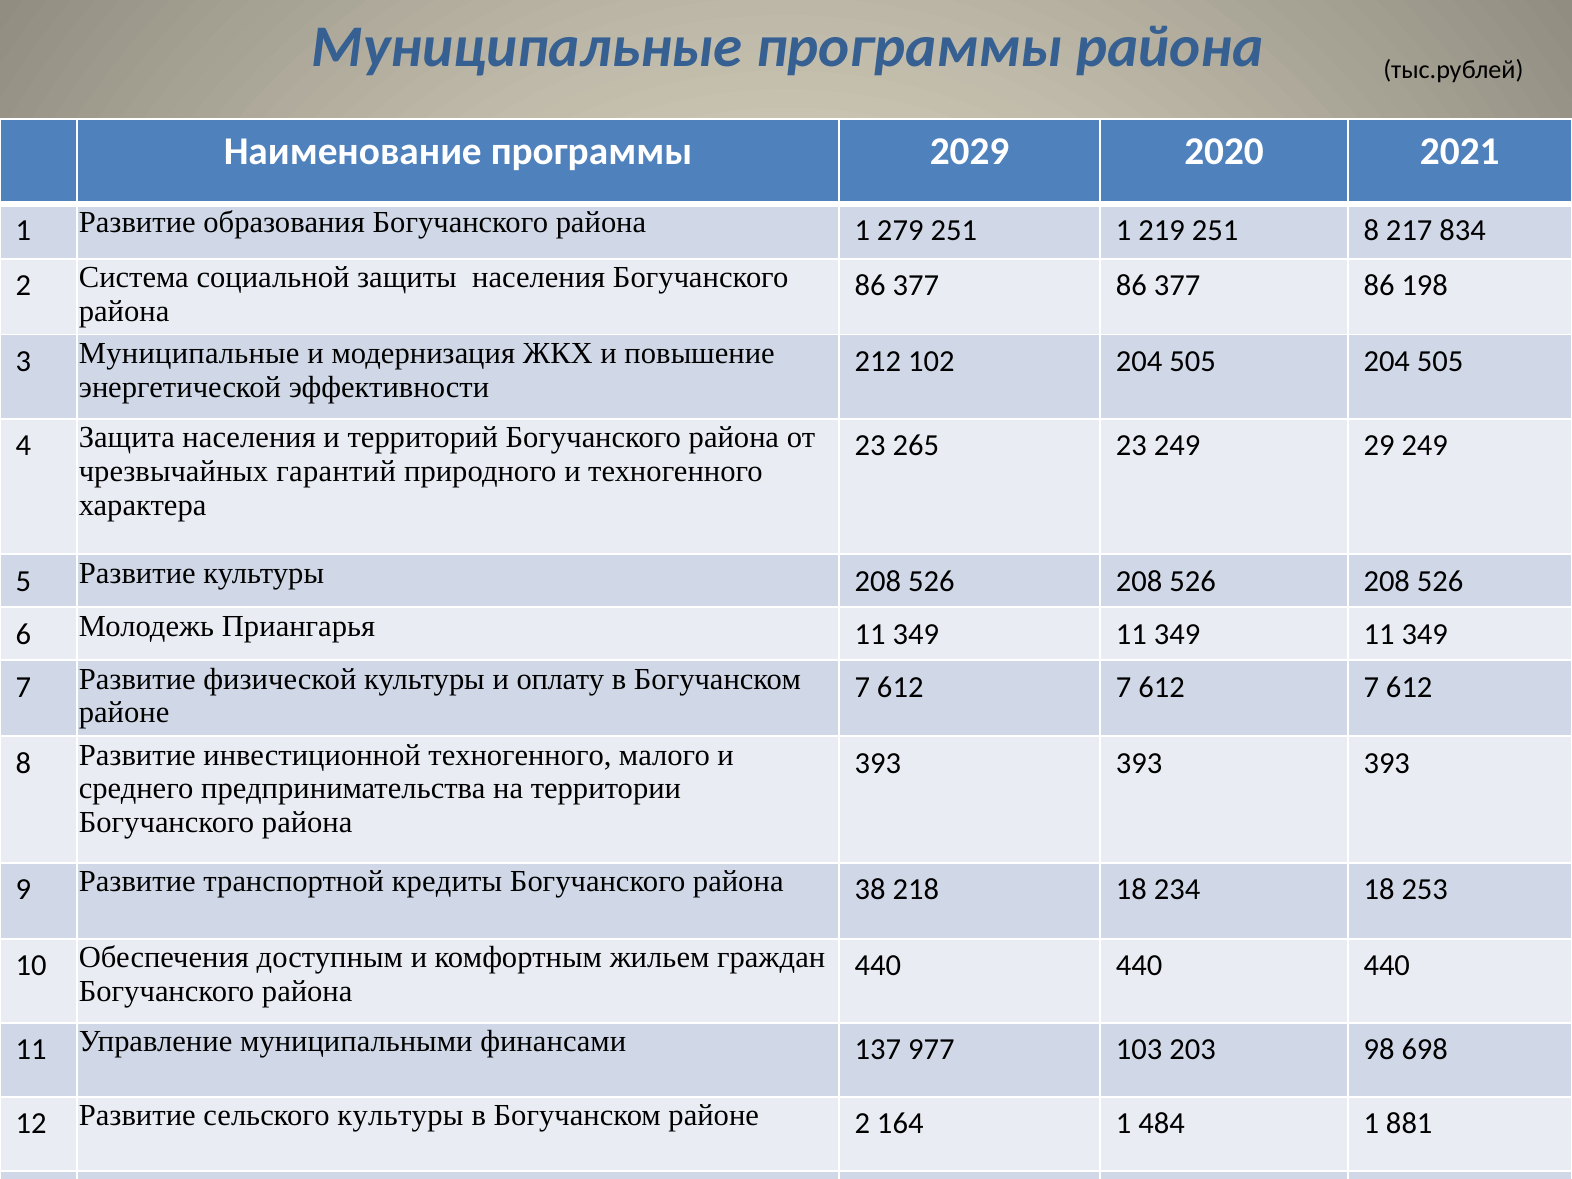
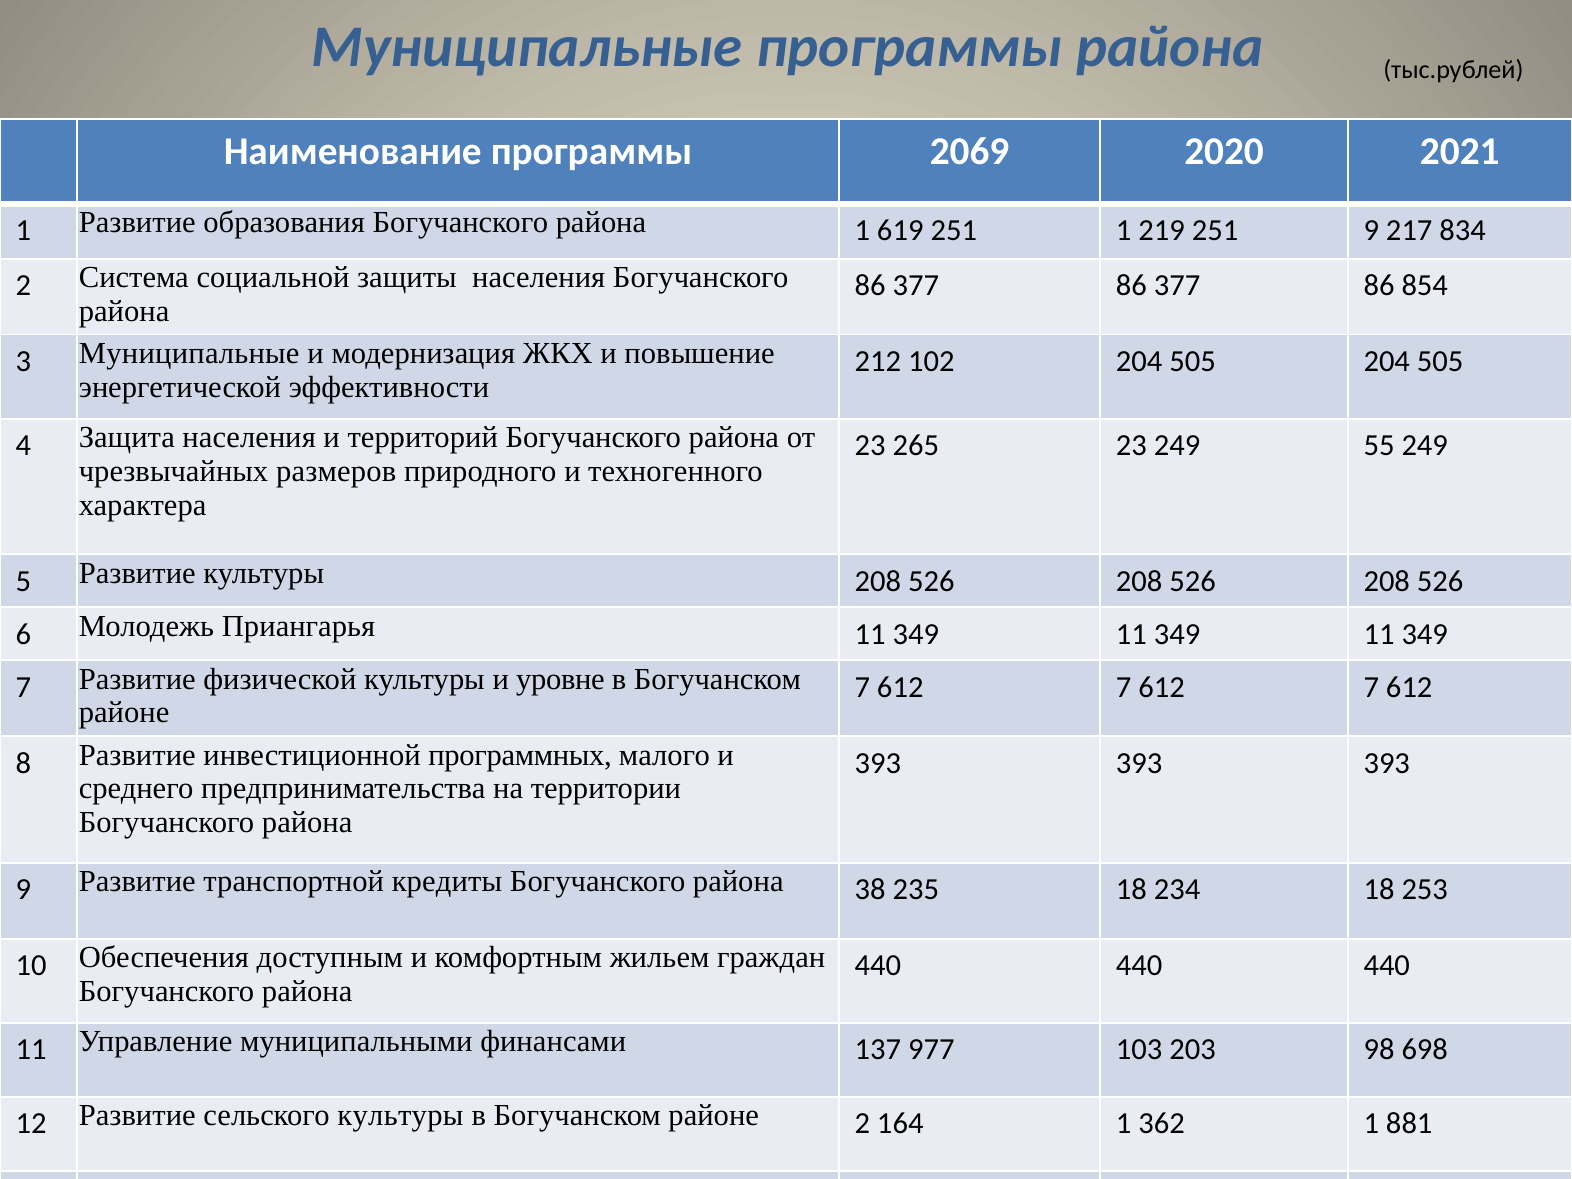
2029: 2029 -> 2069
279: 279 -> 619
251 8: 8 -> 9
198: 198 -> 854
29: 29 -> 55
гарантий: гарантий -> размеров
оплату: оплату -> уровне
инвестиционной техногенного: техногенного -> программных
218: 218 -> 235
484: 484 -> 362
